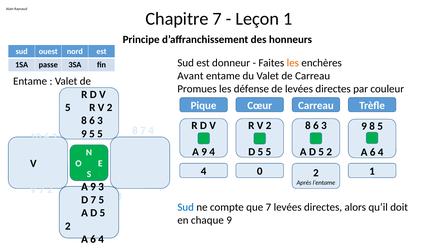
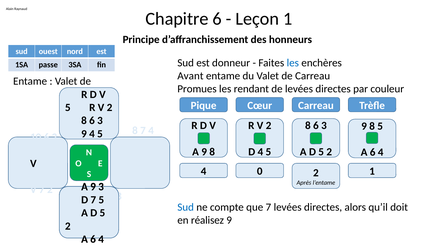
Chapitre 7: 7 -> 6
les at (293, 63) colour: orange -> blue
défense: défense -> rendant
5 at (92, 134): 5 -> 4
A 9 4: 4 -> 8
5 at (260, 152): 5 -> 4
chaque: chaque -> réalisez
